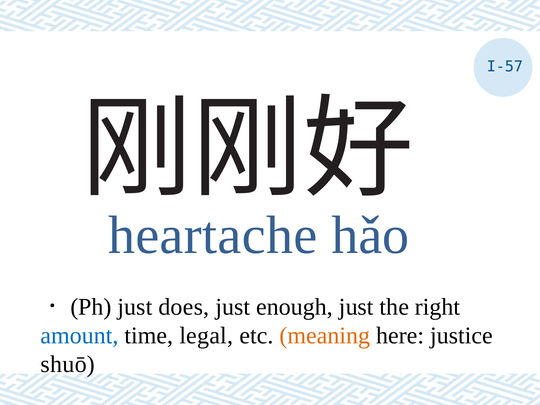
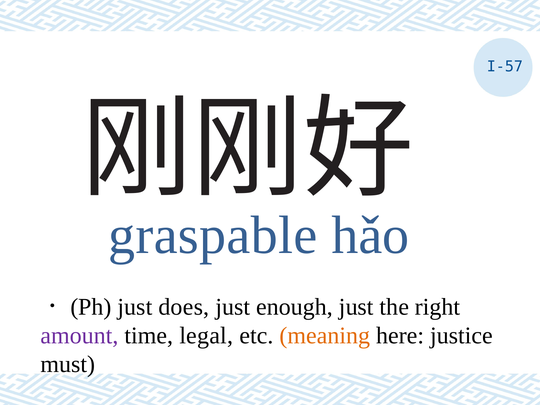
heartache: heartache -> graspable
amount colour: blue -> purple
shuō: shuō -> must
